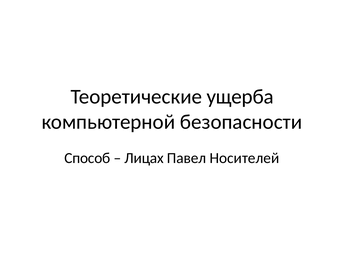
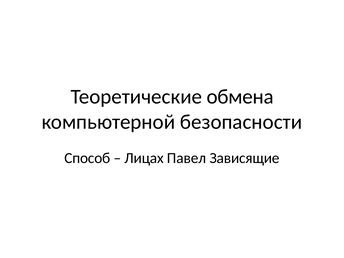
ущерба: ущерба -> обмена
Носителей: Носителей -> Зависящие
